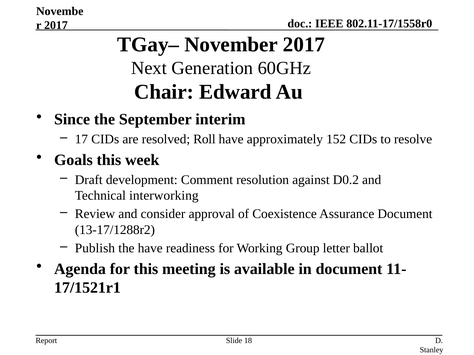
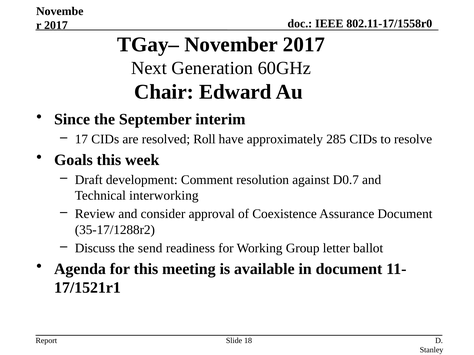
152: 152 -> 285
D0.2: D0.2 -> D0.7
13-17/1288r2: 13-17/1288r2 -> 35-17/1288r2
Publish: Publish -> Discuss
the have: have -> send
